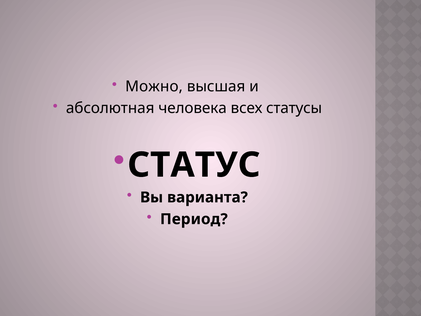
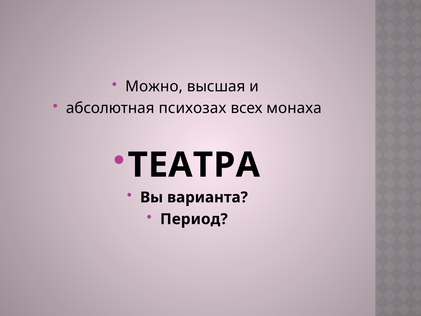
человека: человека -> психозах
статусы: статусы -> монаха
СТАТУС: СТАТУС -> ТЕАТРА
